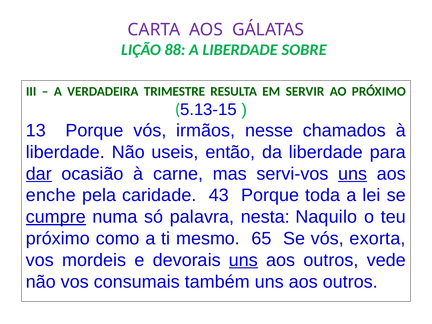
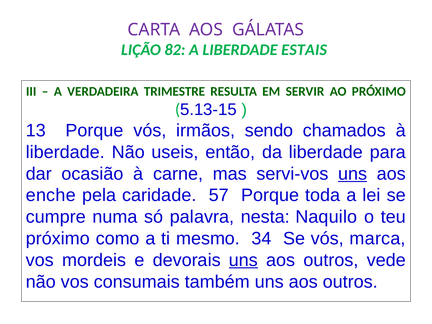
88: 88 -> 82
SOBRE: SOBRE -> ESTAIS
nesse: nesse -> sendo
dar underline: present -> none
43: 43 -> 57
cumpre underline: present -> none
65: 65 -> 34
exorta: exorta -> marca
